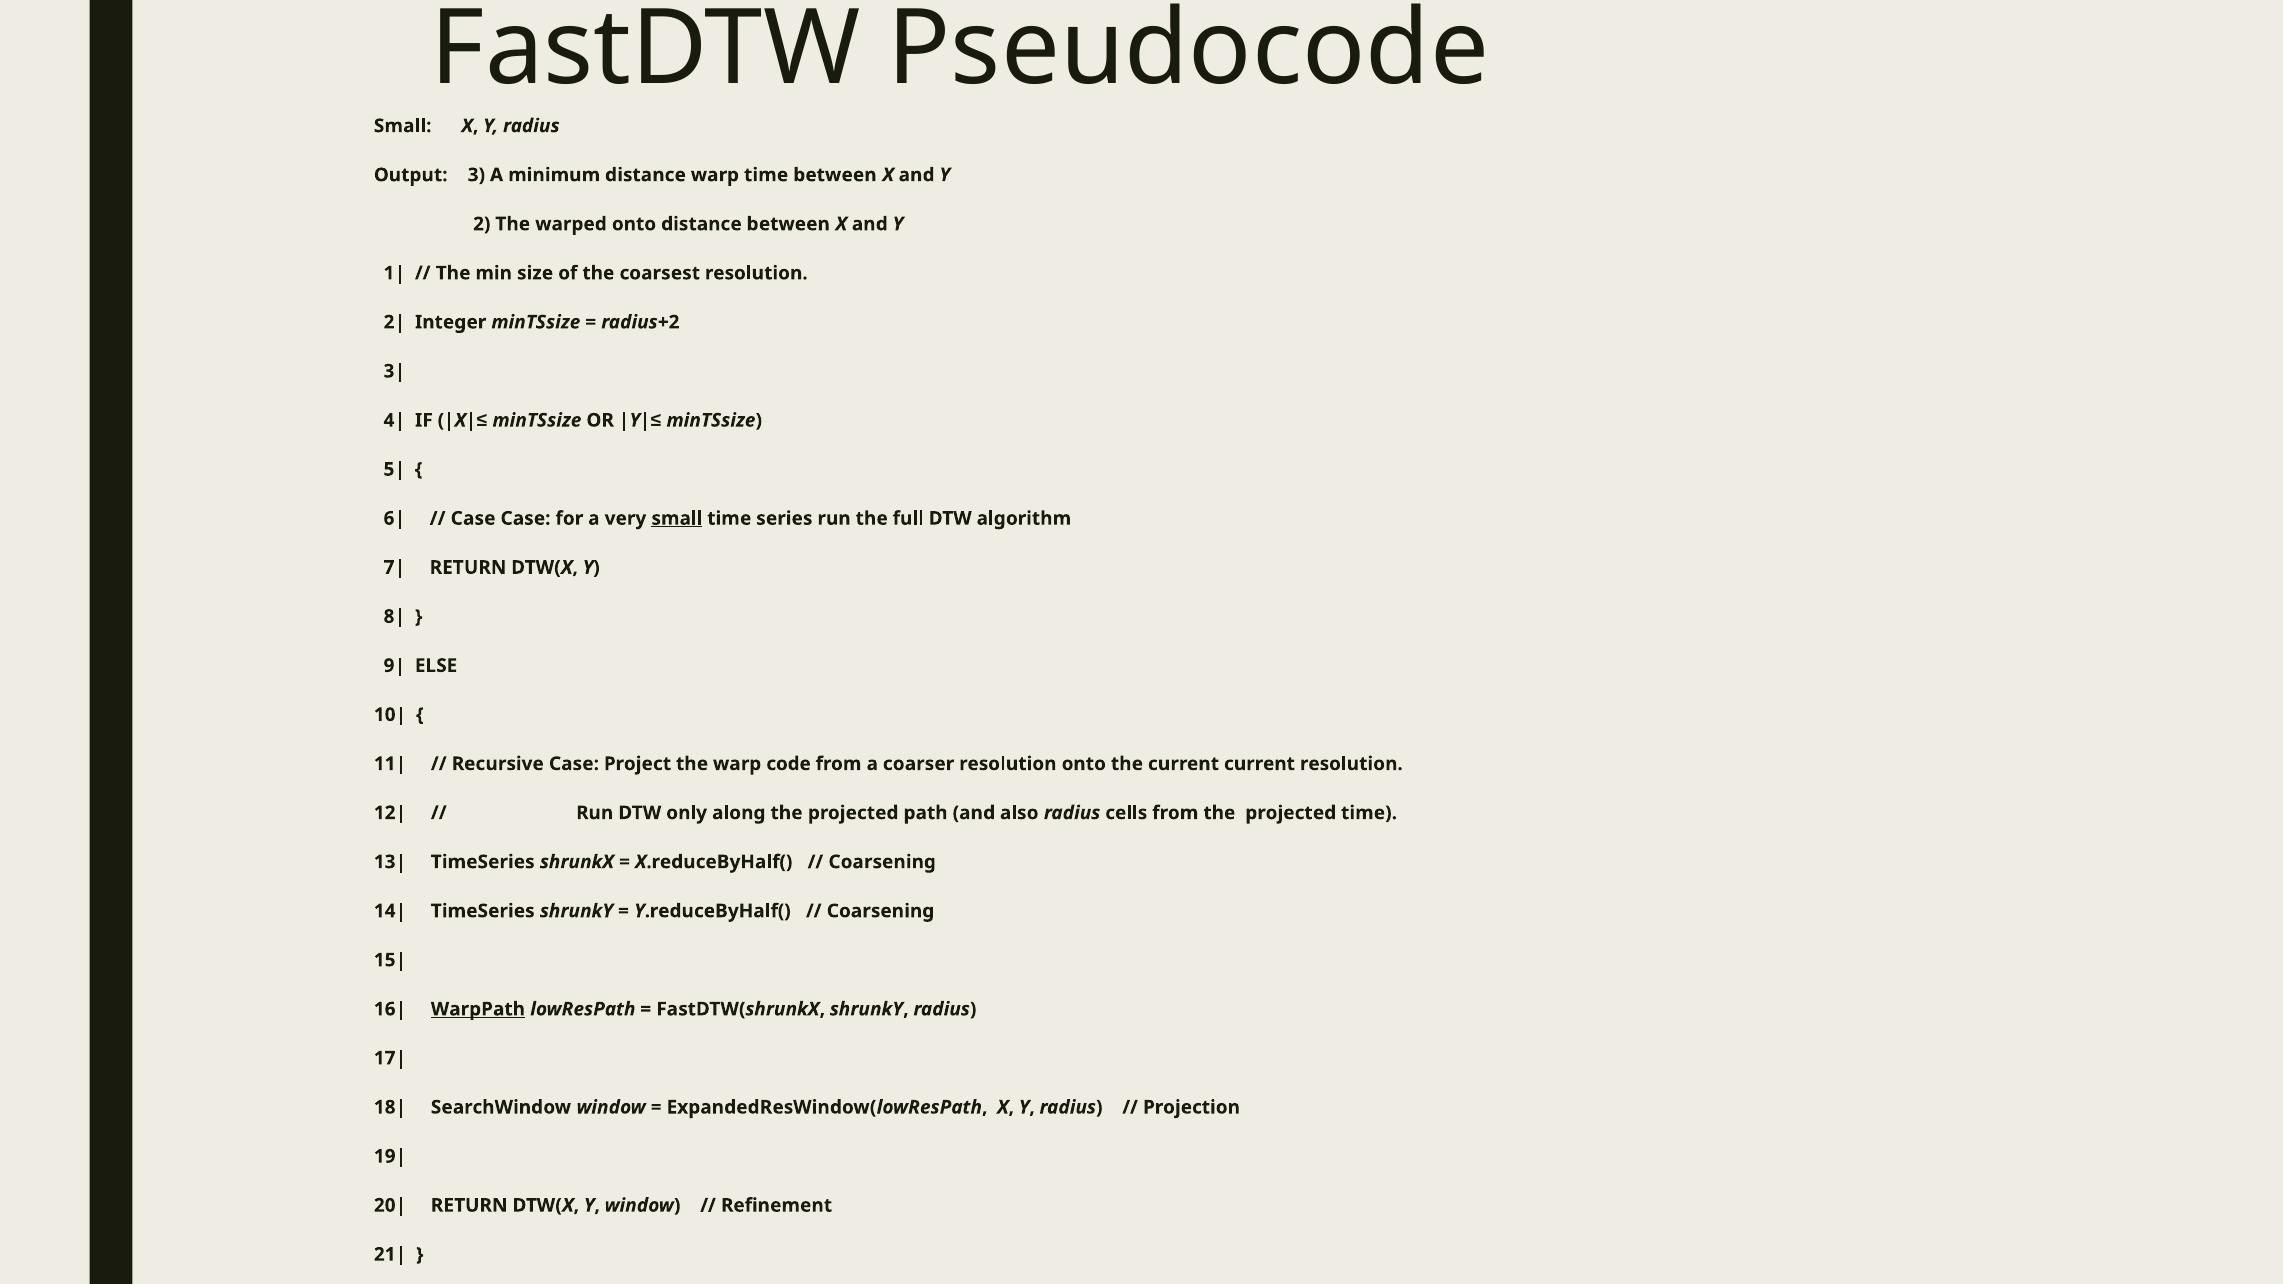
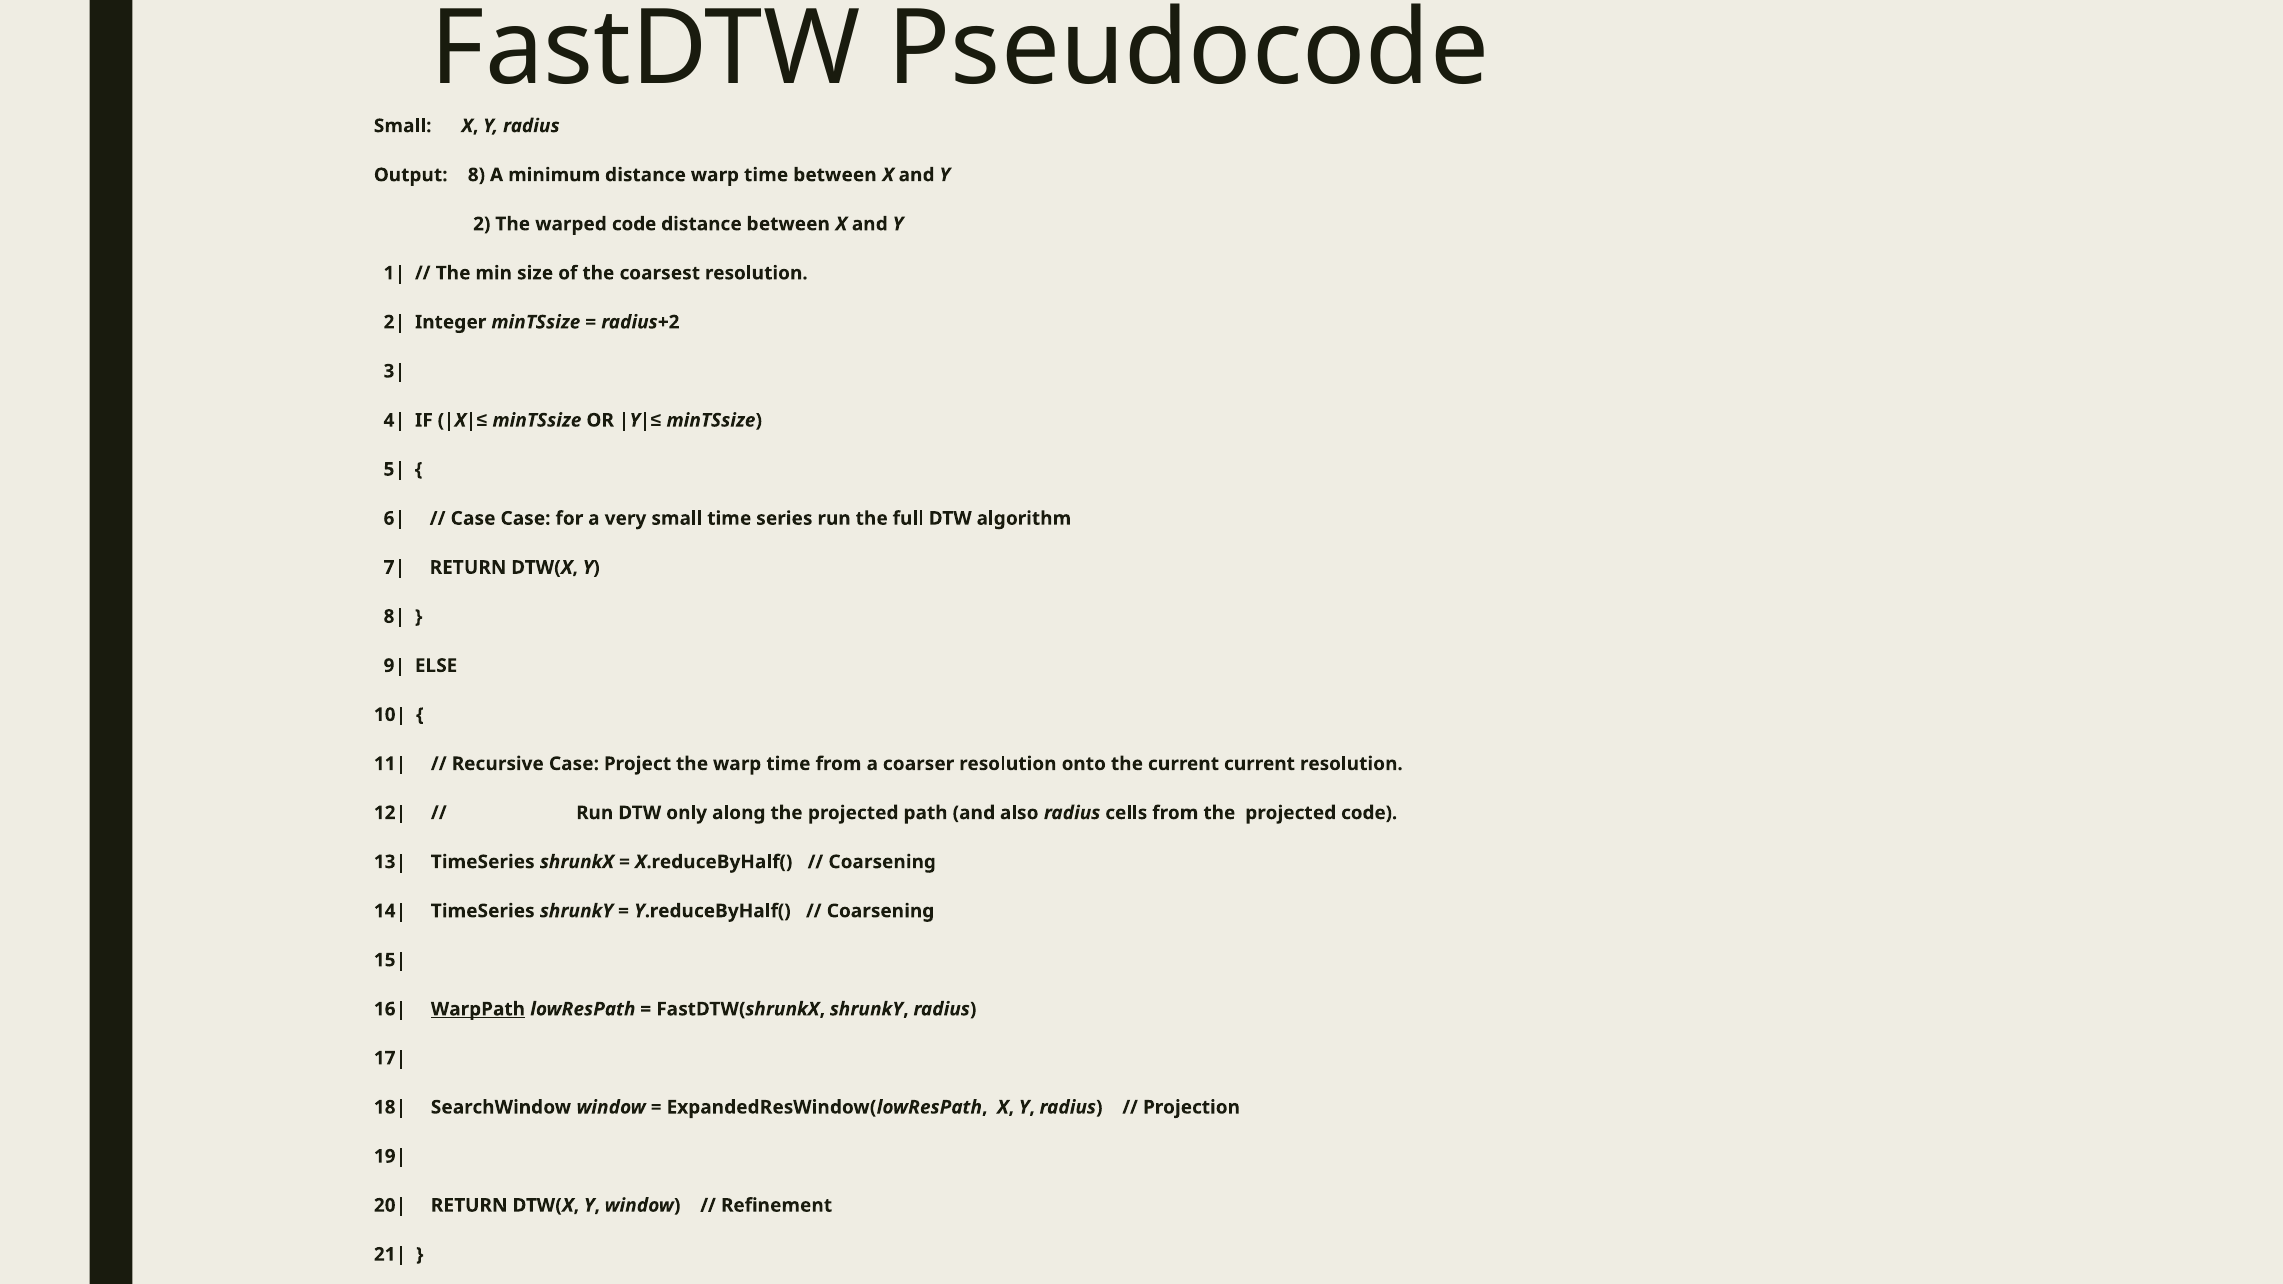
3: 3 -> 8
warped onto: onto -> code
small at (677, 519) underline: present -> none
the warp code: code -> time
projected time: time -> code
